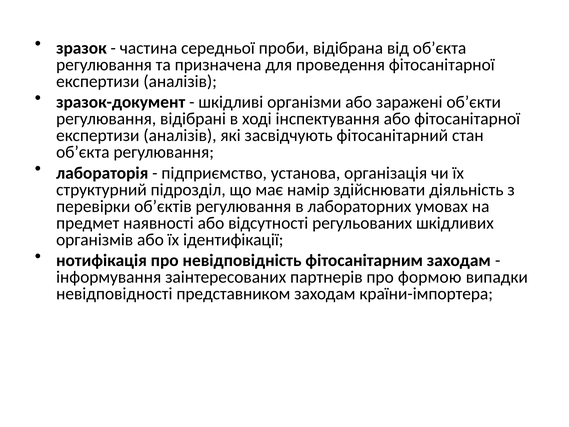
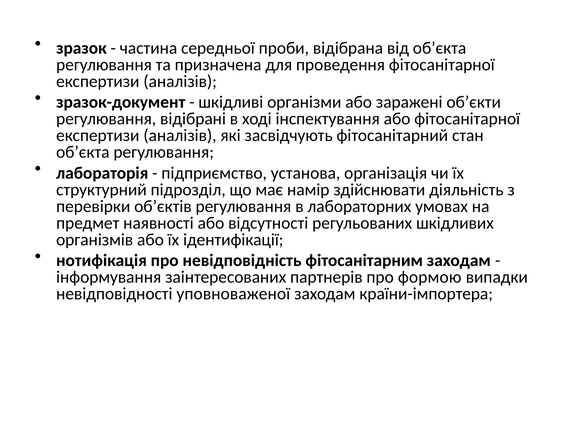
представником: представником -> уповноваженої
